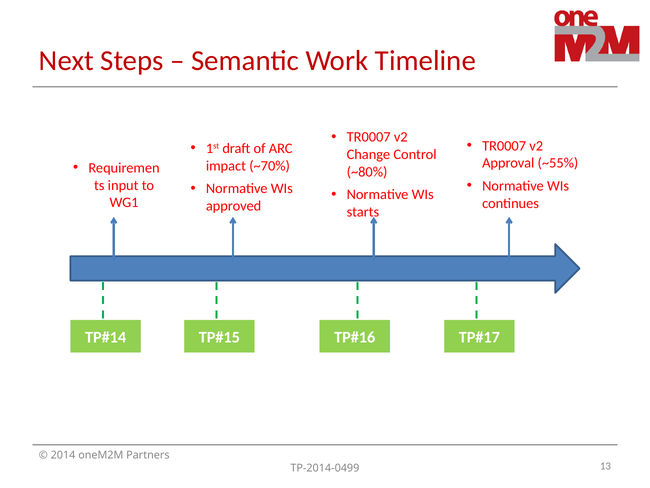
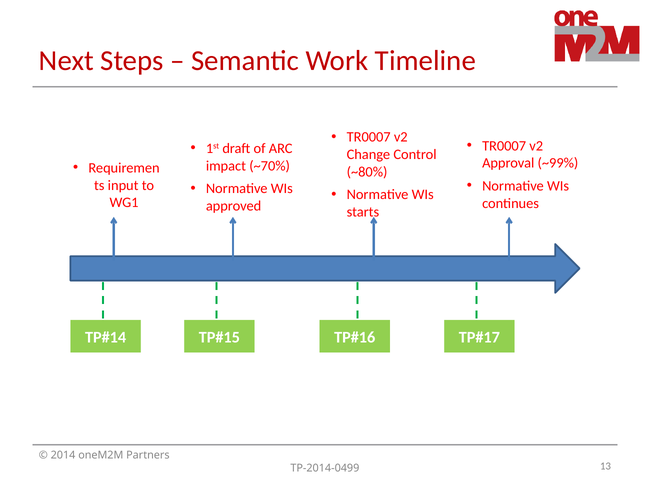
~55%: ~55% -> ~99%
